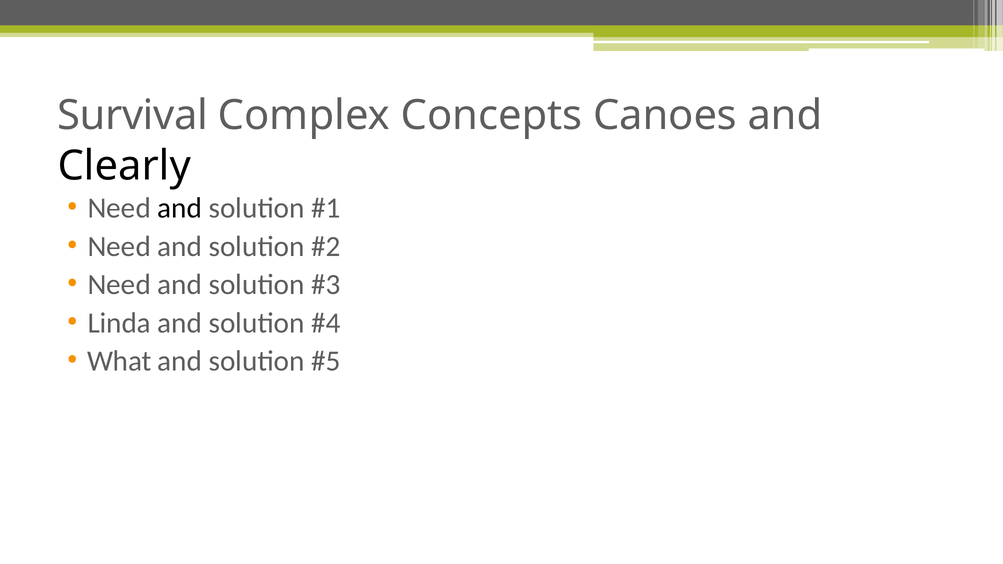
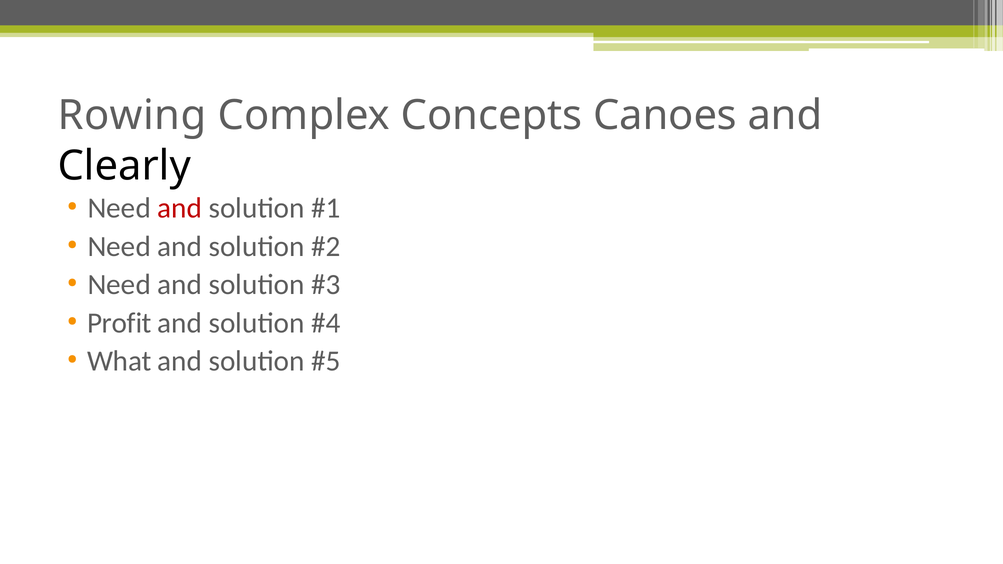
Survival: Survival -> Rowing
and at (180, 208) colour: black -> red
Linda: Linda -> Profit
